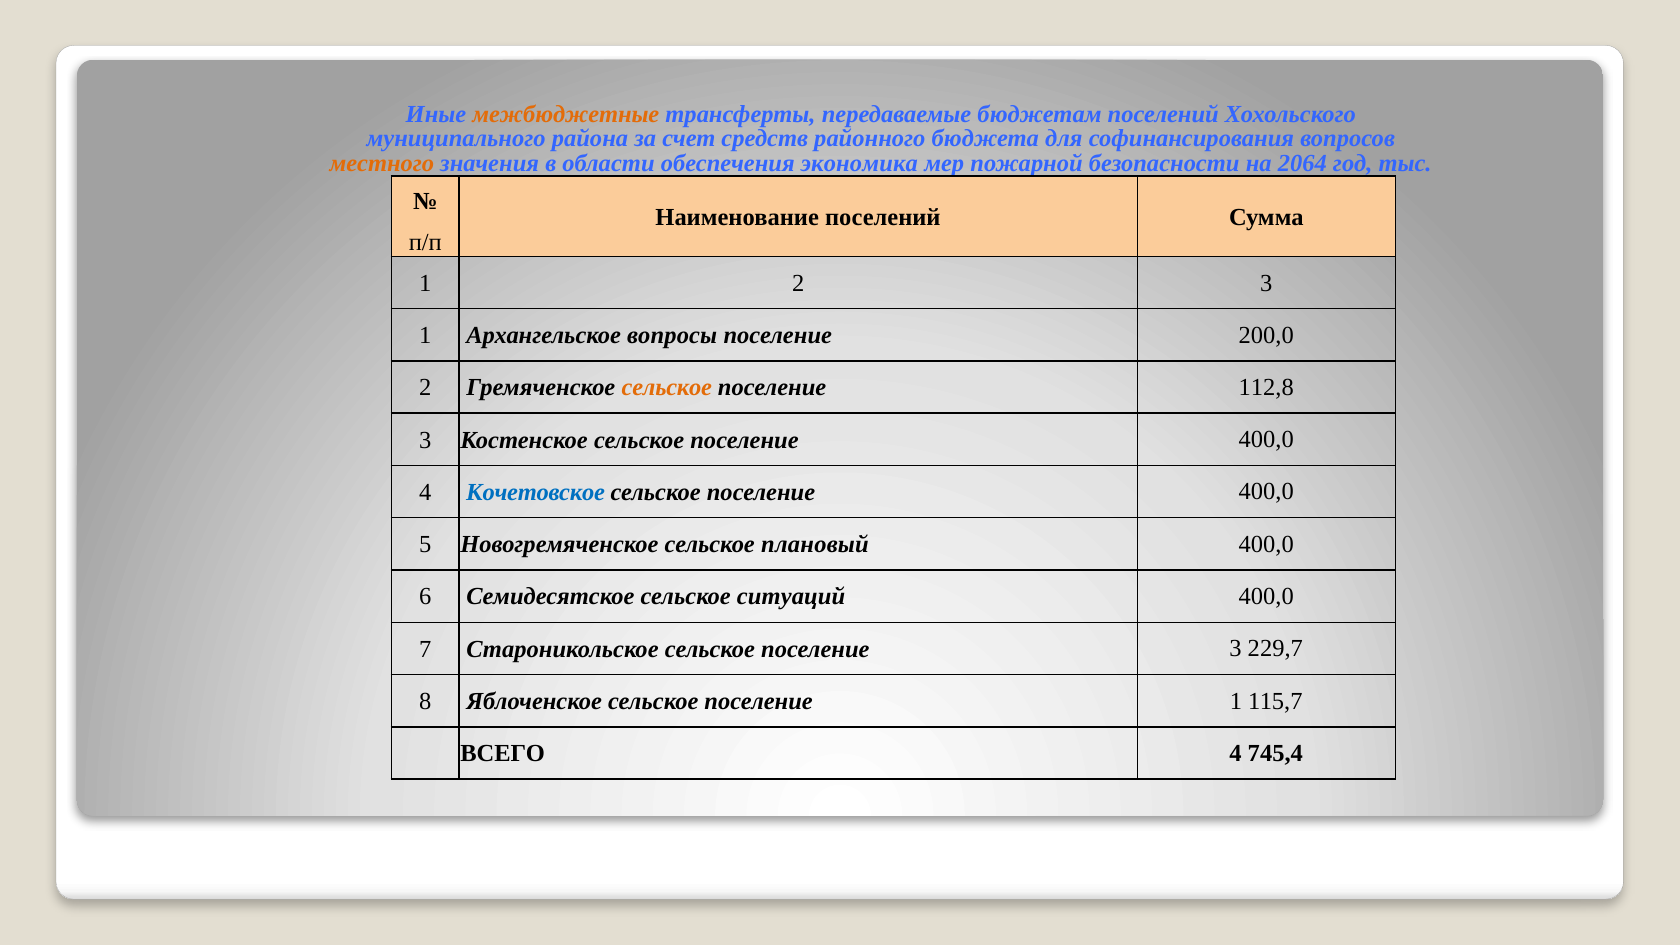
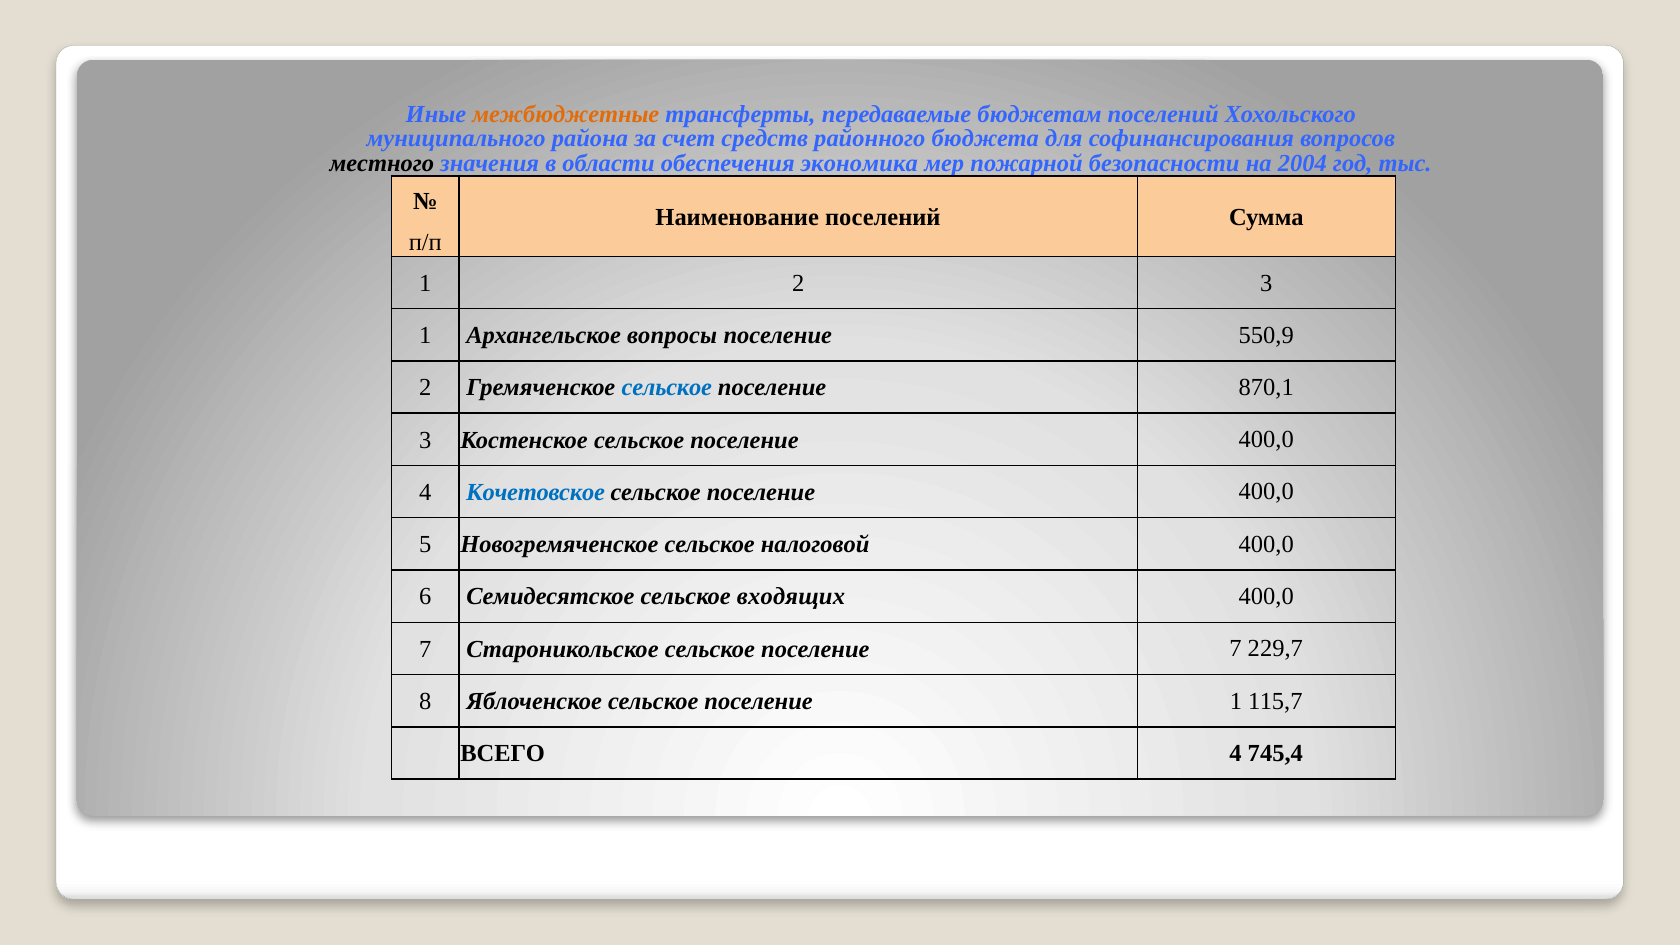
местного colour: orange -> black
2064: 2064 -> 2004
200,0: 200,0 -> 550,9
сельское at (667, 388) colour: orange -> blue
112,8: 112,8 -> 870,1
плановый: плановый -> налоговой
ситуаций: ситуаций -> входящих
поселение 3: 3 -> 7
